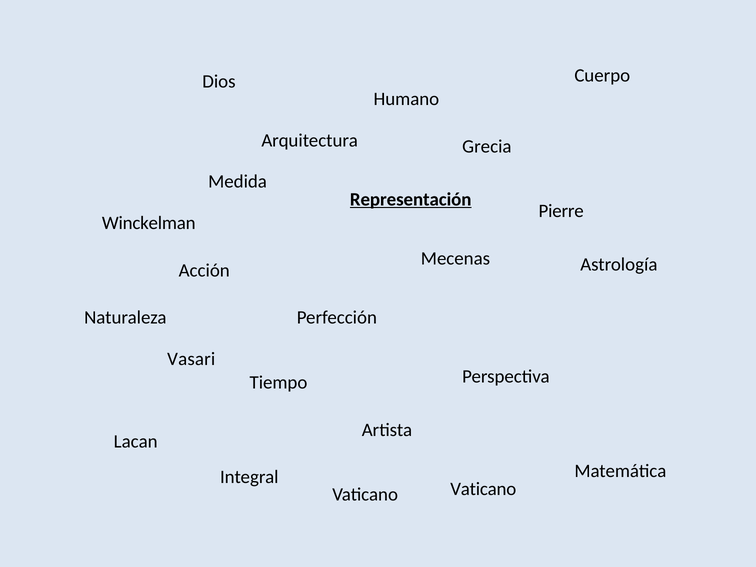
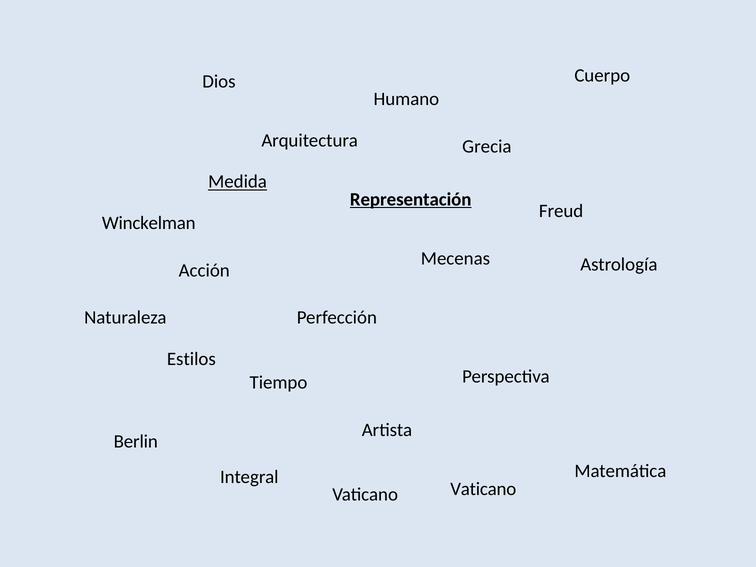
Medida underline: none -> present
Pierre: Pierre -> Freud
Vasari: Vasari -> Estilos
Lacan: Lacan -> Berlin
